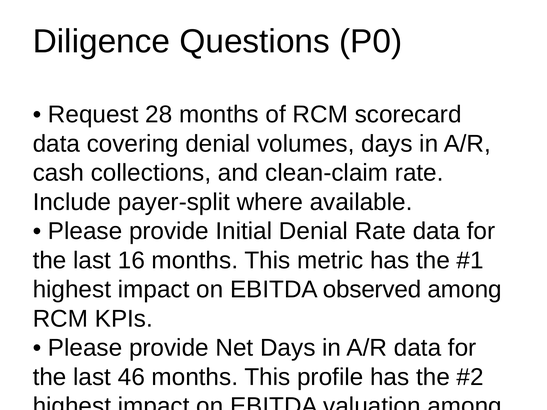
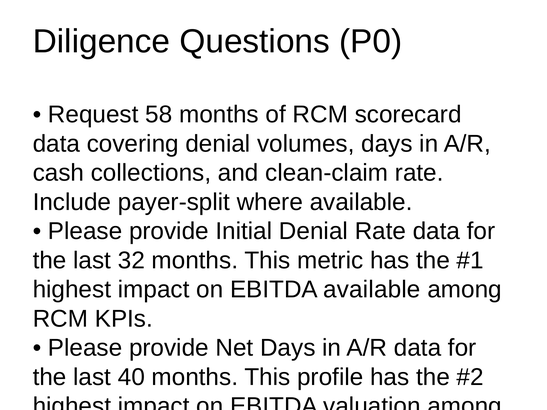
28: 28 -> 58
16: 16 -> 32
EBITDA observed: observed -> available
46: 46 -> 40
